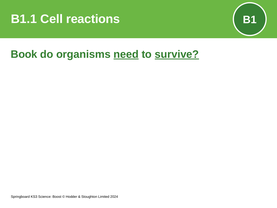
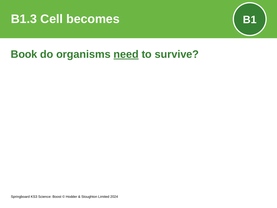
B1.1: B1.1 -> B1.3
reactions: reactions -> becomes
survive underline: present -> none
